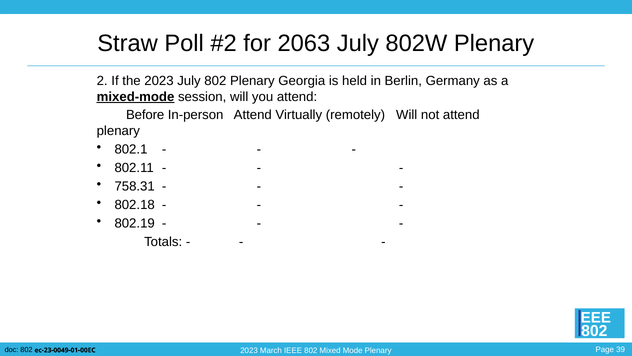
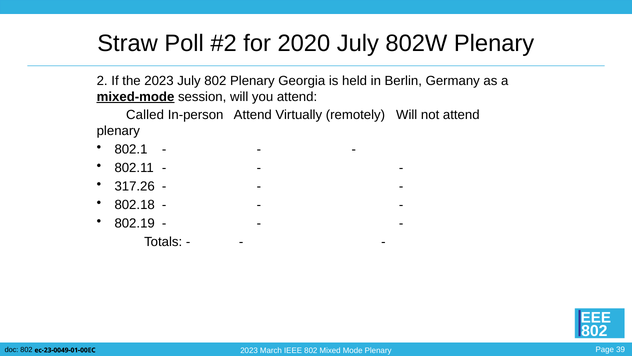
2063: 2063 -> 2020
Before: Before -> Called
758.31: 758.31 -> 317.26
